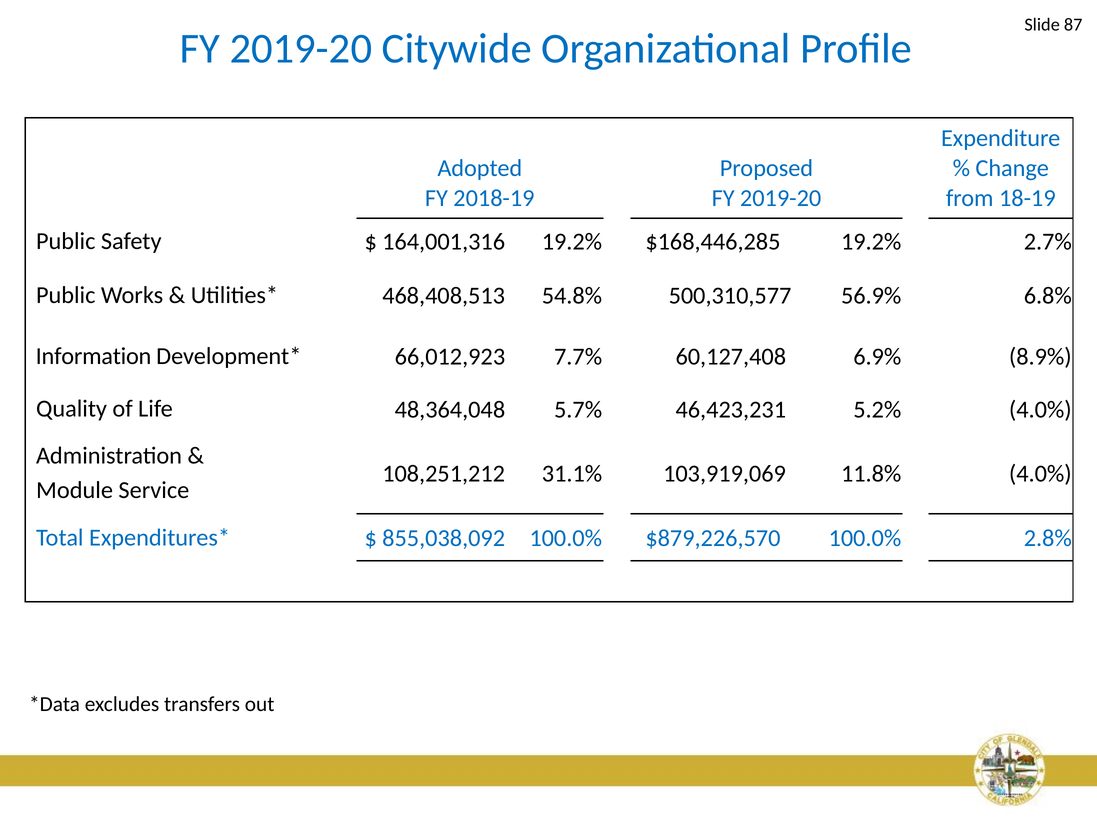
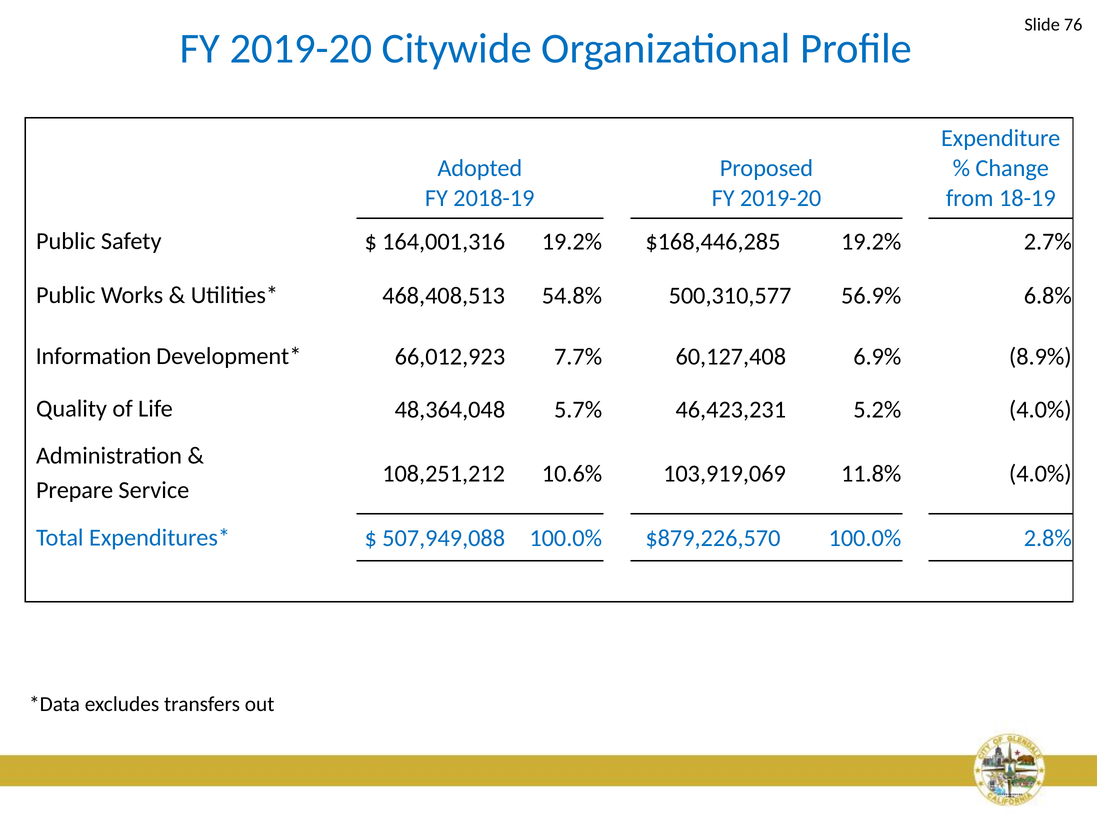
87: 87 -> 76
31.1%: 31.1% -> 10.6%
Module: Module -> Prepare
855,038,092: 855,038,092 -> 507,949,088
